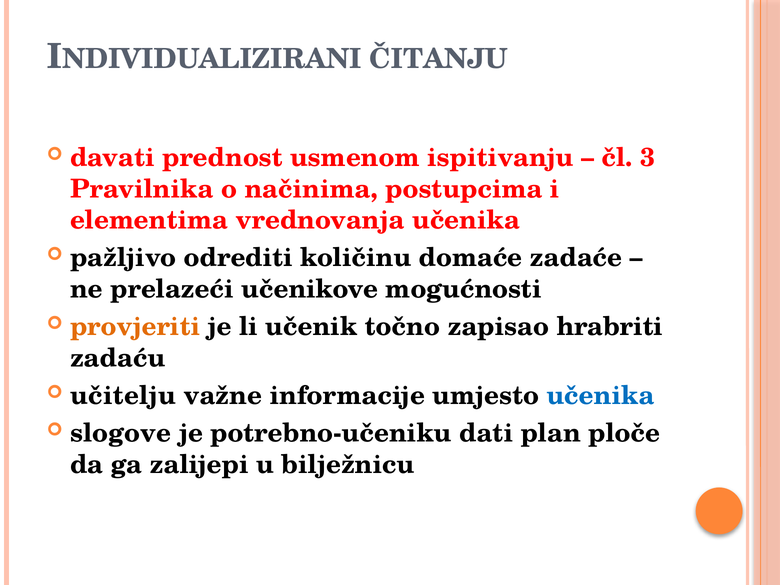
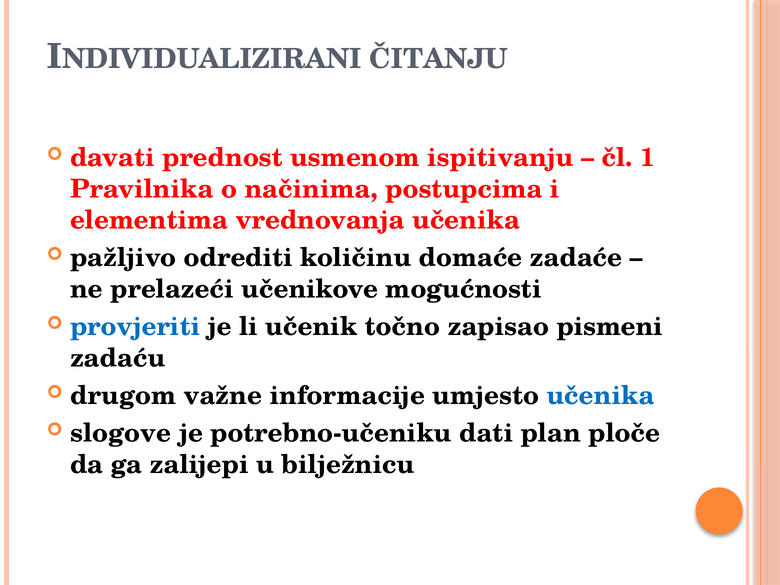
3: 3 -> 1
provjeriti colour: orange -> blue
hrabriti: hrabriti -> pismeni
učitelju: učitelju -> drugom
